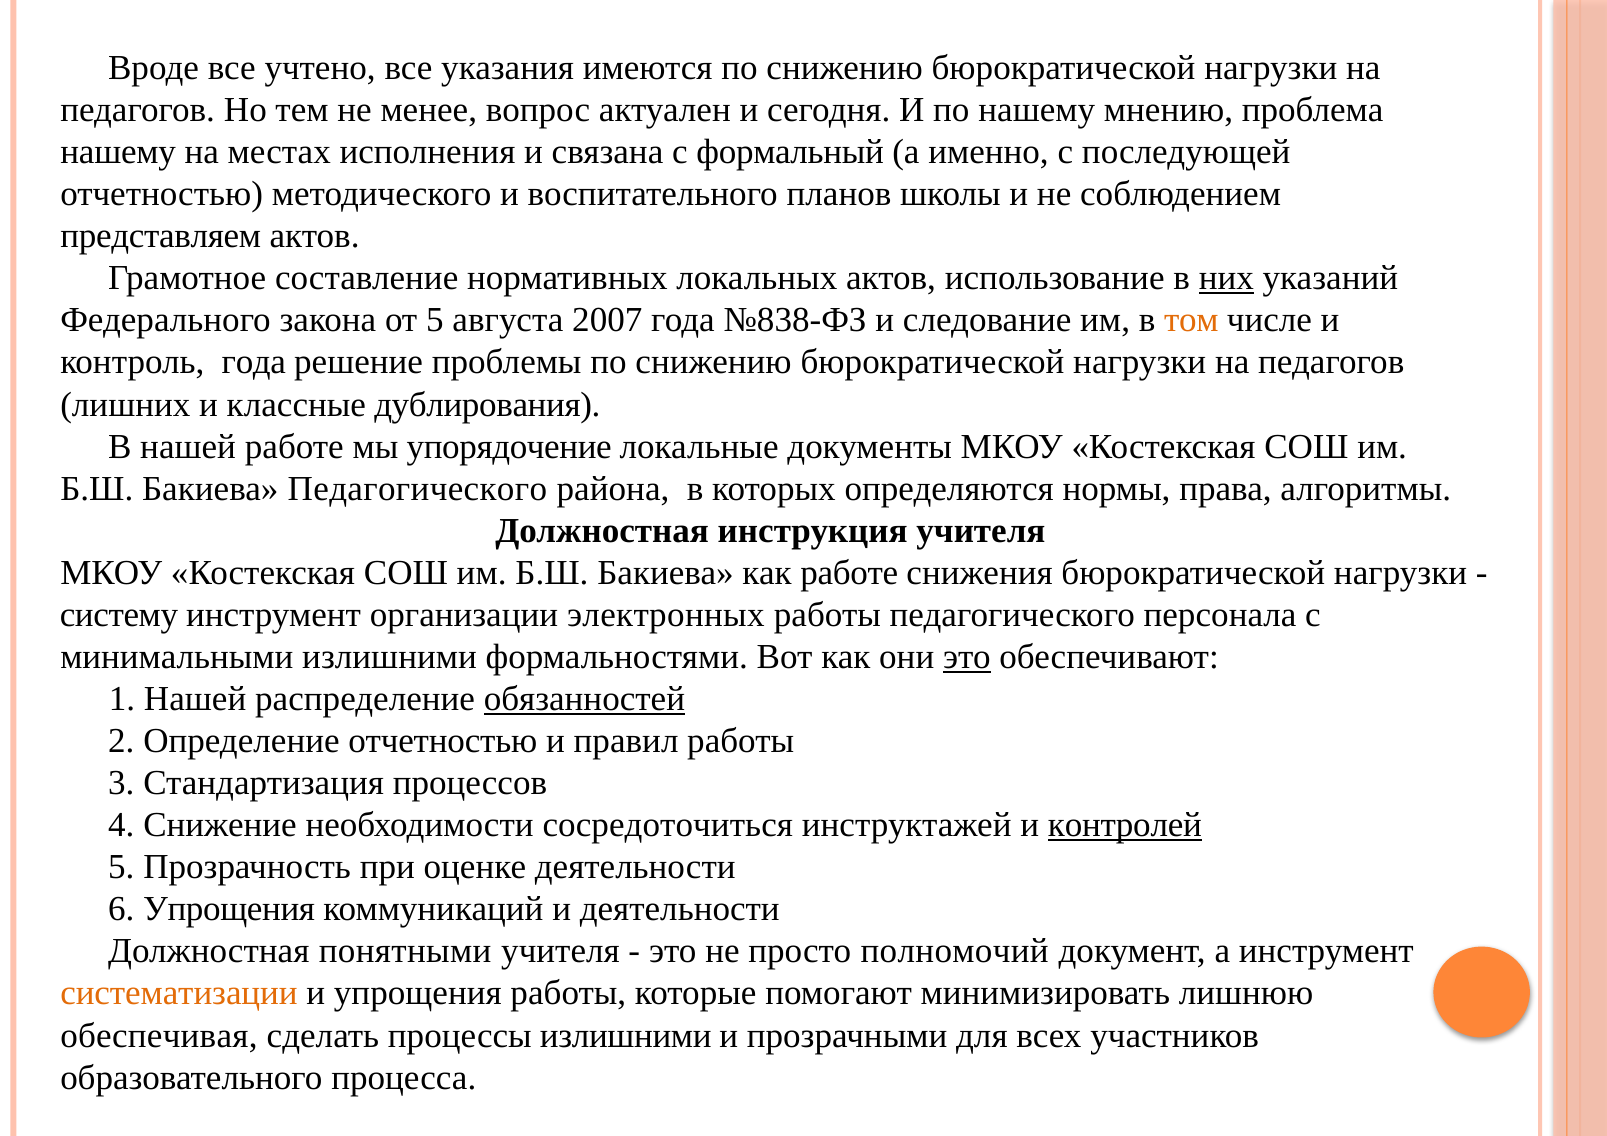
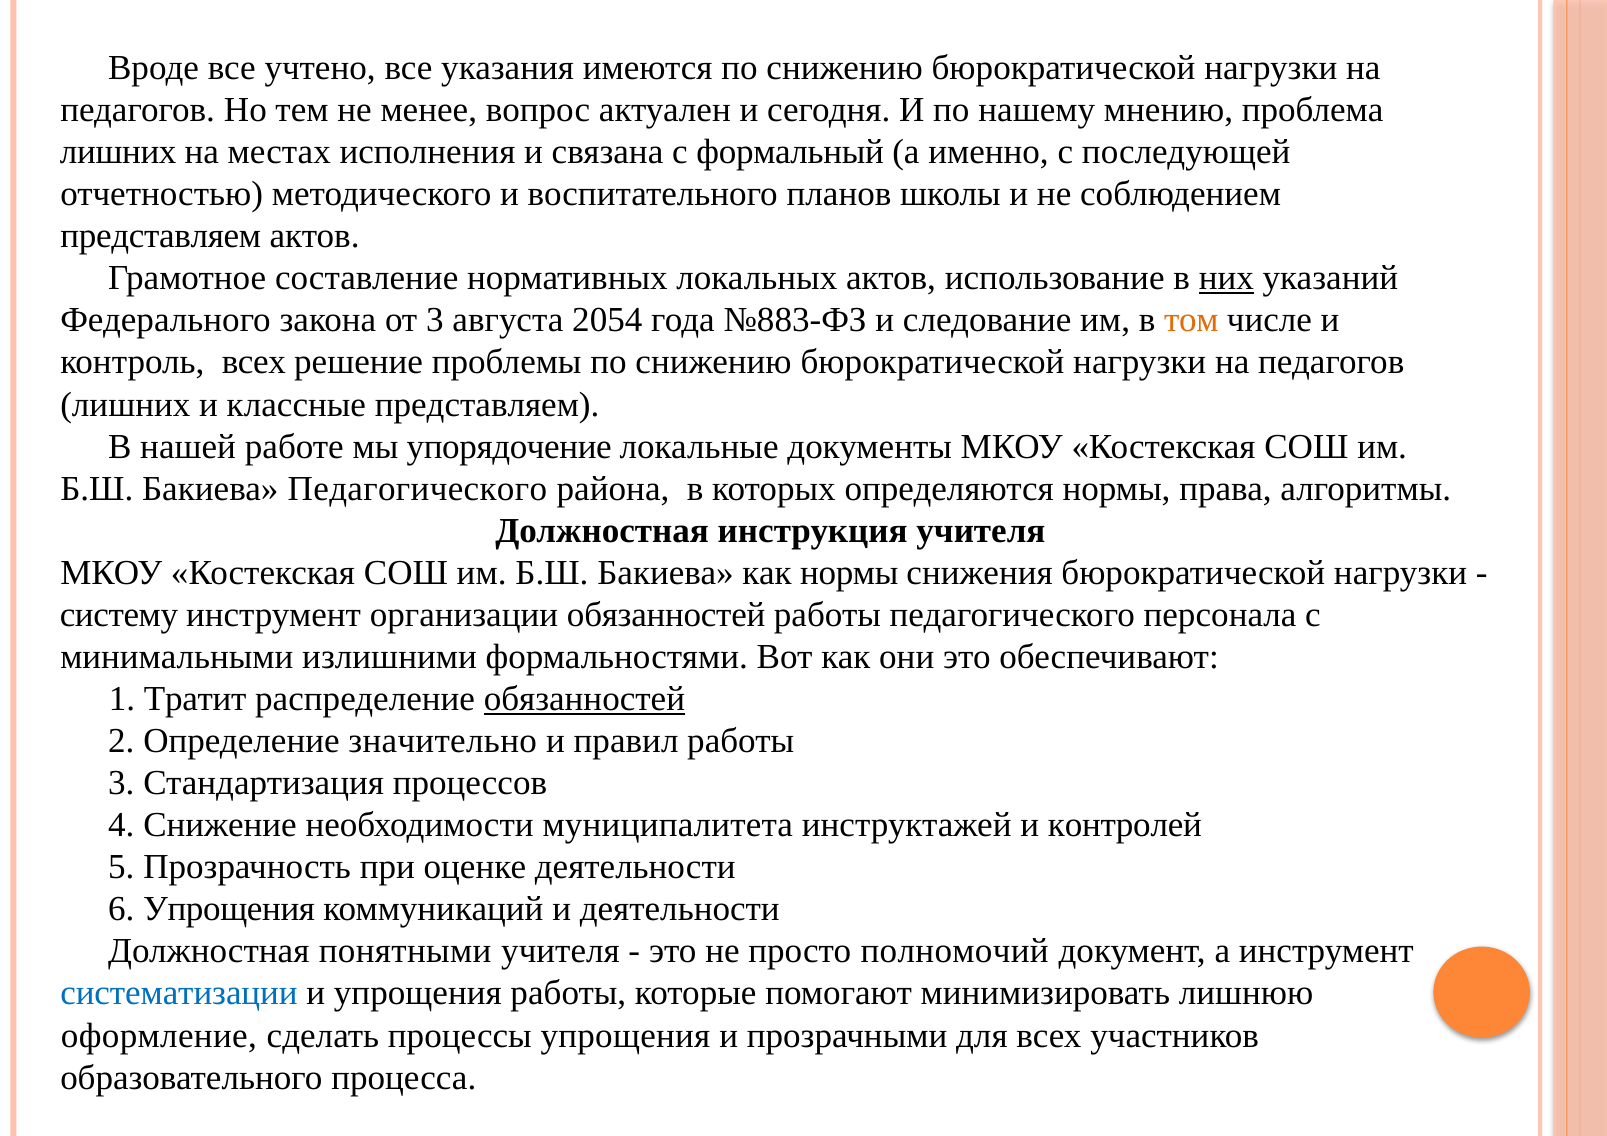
нашему at (118, 152): нашему -> лишних
от 5: 5 -> 3
2007: 2007 -> 2054
№838-ФЗ: №838-ФЗ -> №883-ФЗ
контроль года: года -> всех
классные дублирования: дублирования -> представляем
как работе: работе -> нормы
организации электронных: электронных -> обязанностей
это at (967, 657) underline: present -> none
1 Нашей: Нашей -> Тратит
Определение отчетностью: отчетностью -> значительно
сосредоточиться: сосредоточиться -> муниципалитета
контролей underline: present -> none
систематизации colour: orange -> blue
обеспечивая: обеспечивая -> оформление
процессы излишними: излишними -> упрощения
